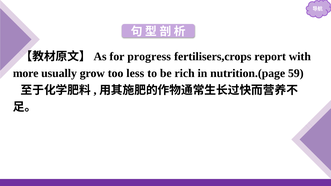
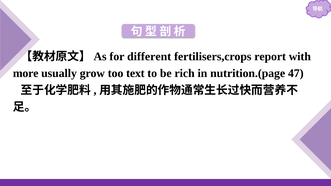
progress: progress -> different
less: less -> text
59: 59 -> 47
